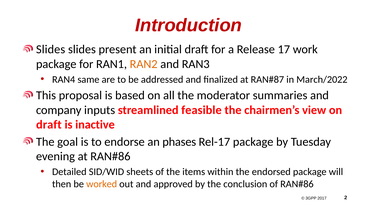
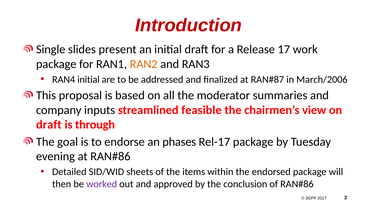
Slides at (51, 50): Slides -> Single
RAN4 same: same -> initial
March/2022: March/2022 -> March/2006
inactive: inactive -> through
worked colour: orange -> purple
